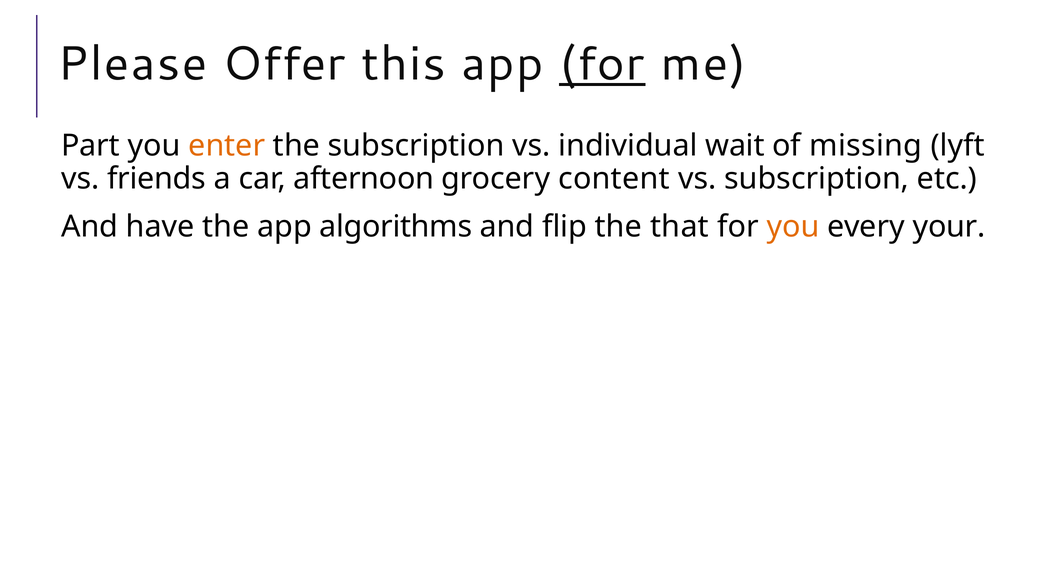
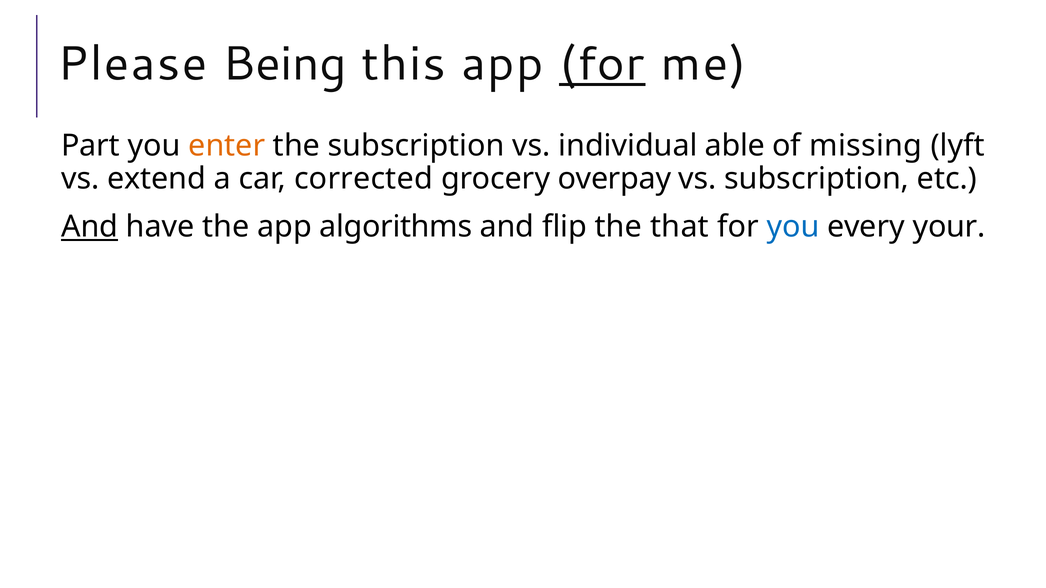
Offer: Offer -> Being
wait: wait -> able
friends: friends -> extend
afternoon: afternoon -> corrected
content: content -> overpay
And at (90, 227) underline: none -> present
you at (793, 227) colour: orange -> blue
